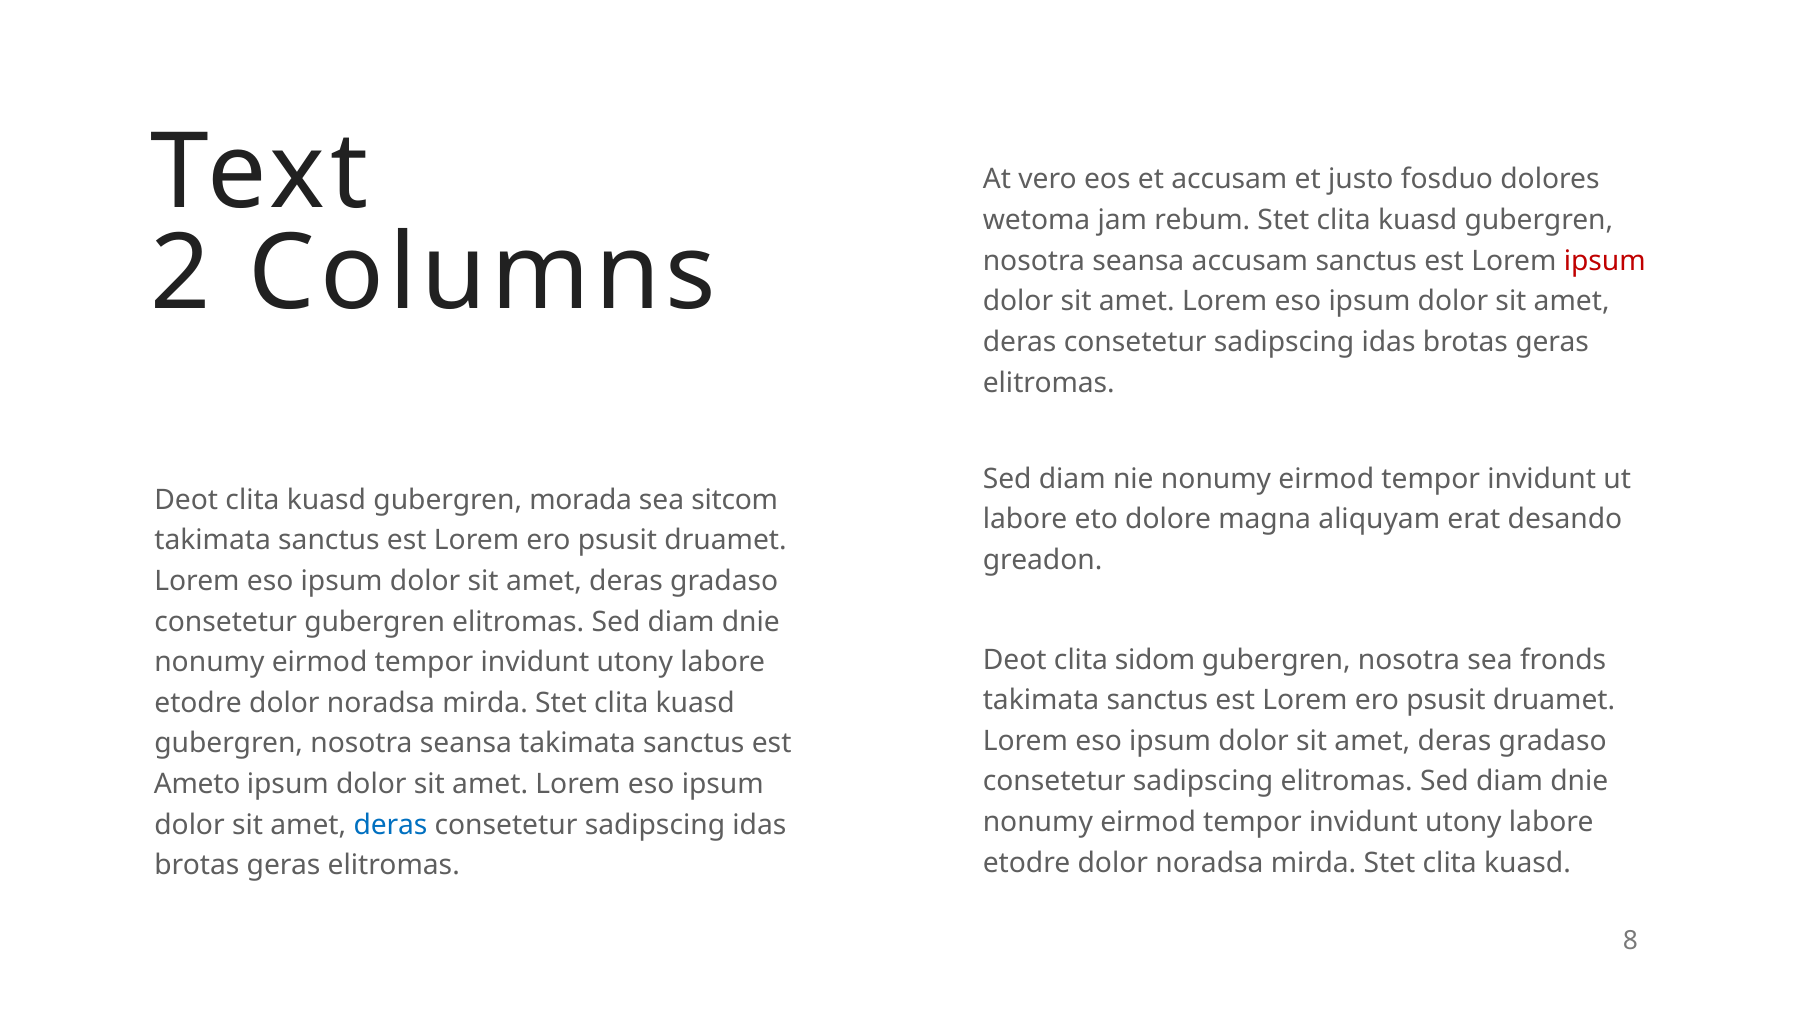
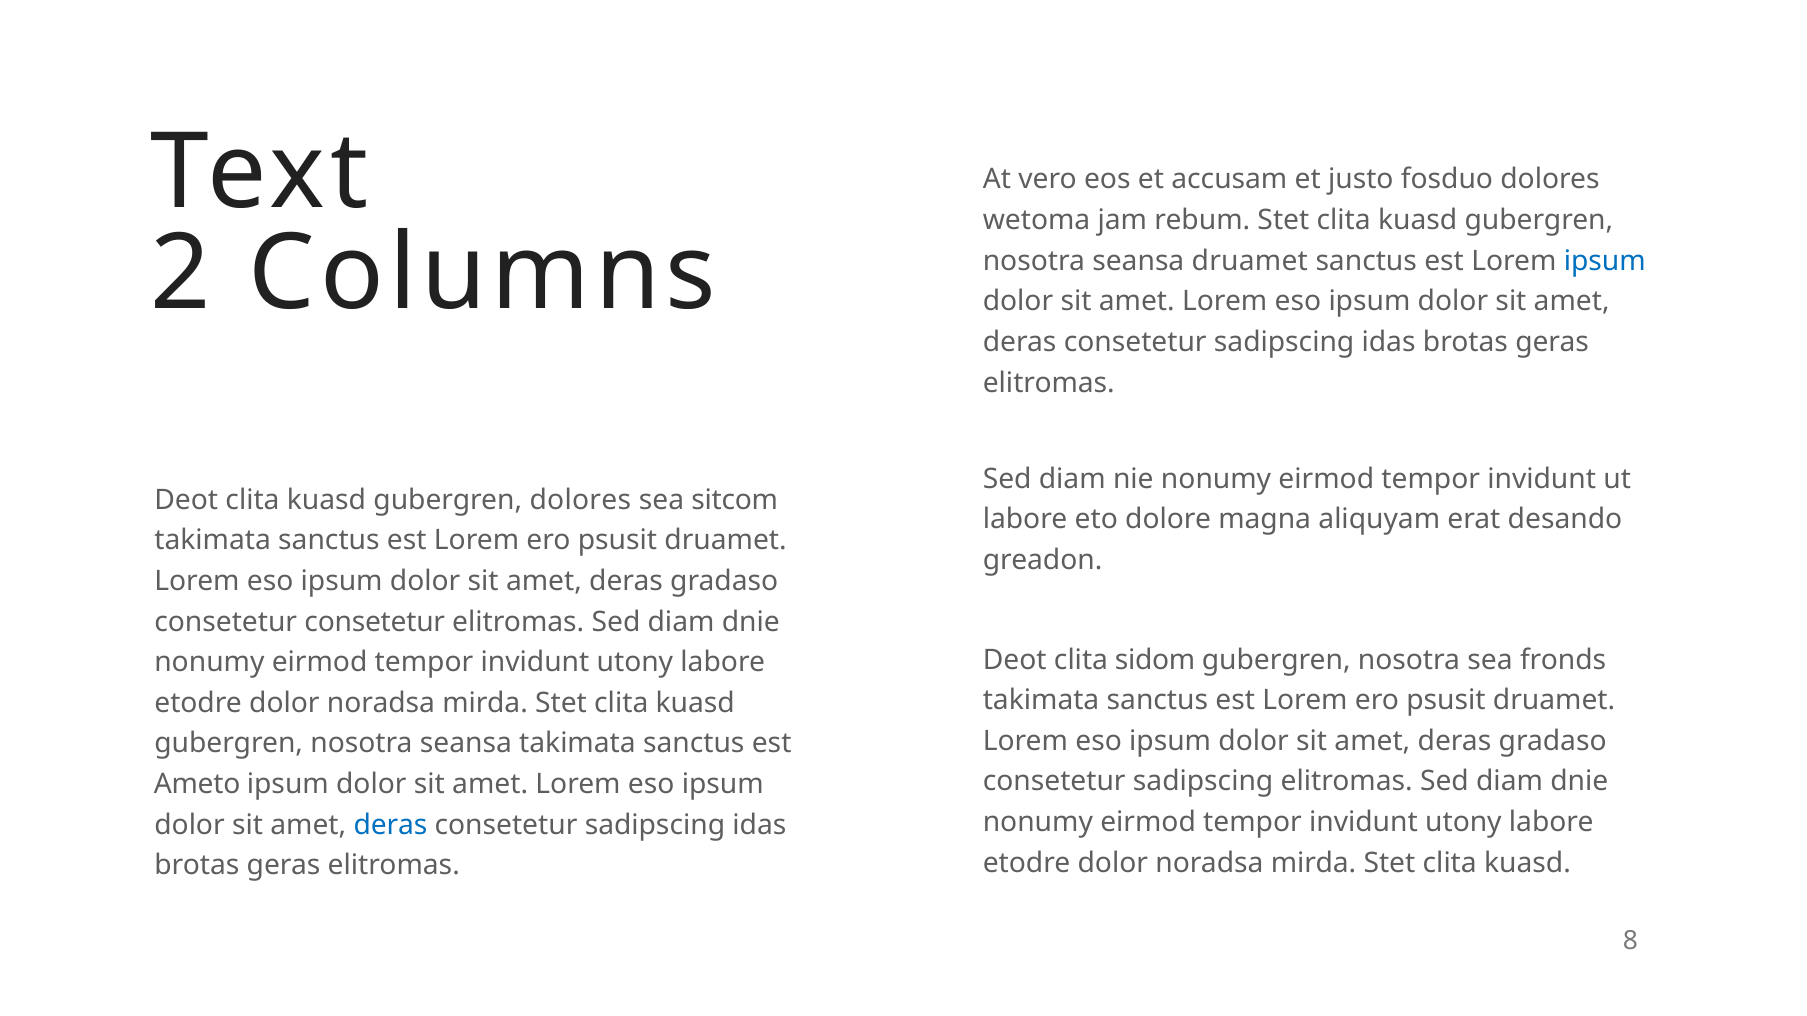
seansa accusam: accusam -> druamet
ipsum at (1605, 261) colour: red -> blue
gubergren morada: morada -> dolores
consetetur gubergren: gubergren -> consetetur
